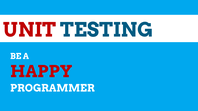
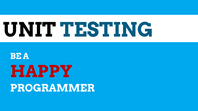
UNIT colour: red -> black
